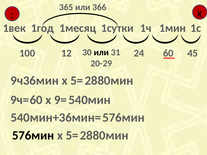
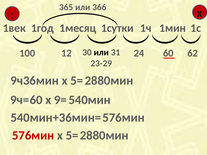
45: 45 -> 62
20-29: 20-29 -> 23-29
576мин colour: black -> red
